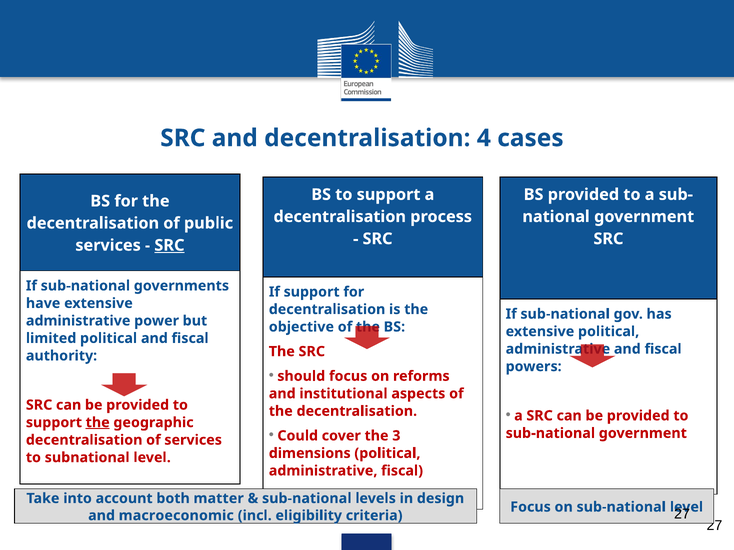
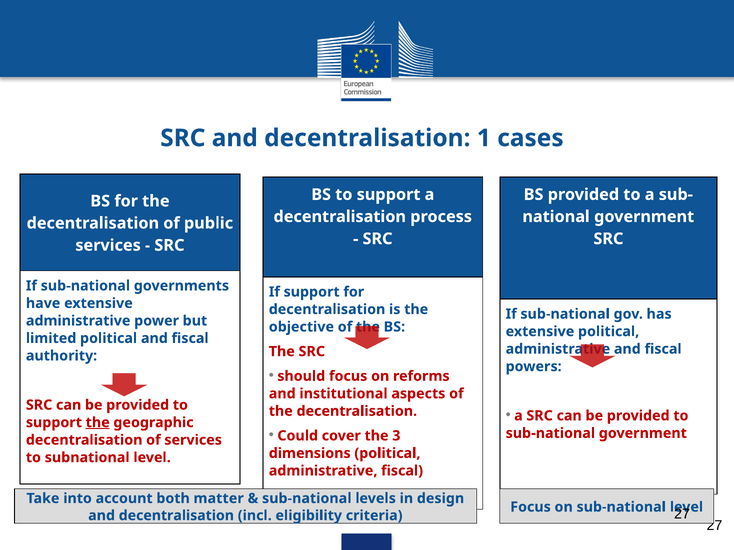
4: 4 -> 1
SRC at (169, 246) underline: present -> none
macroeconomic at (176, 516): macroeconomic -> decentralisation
